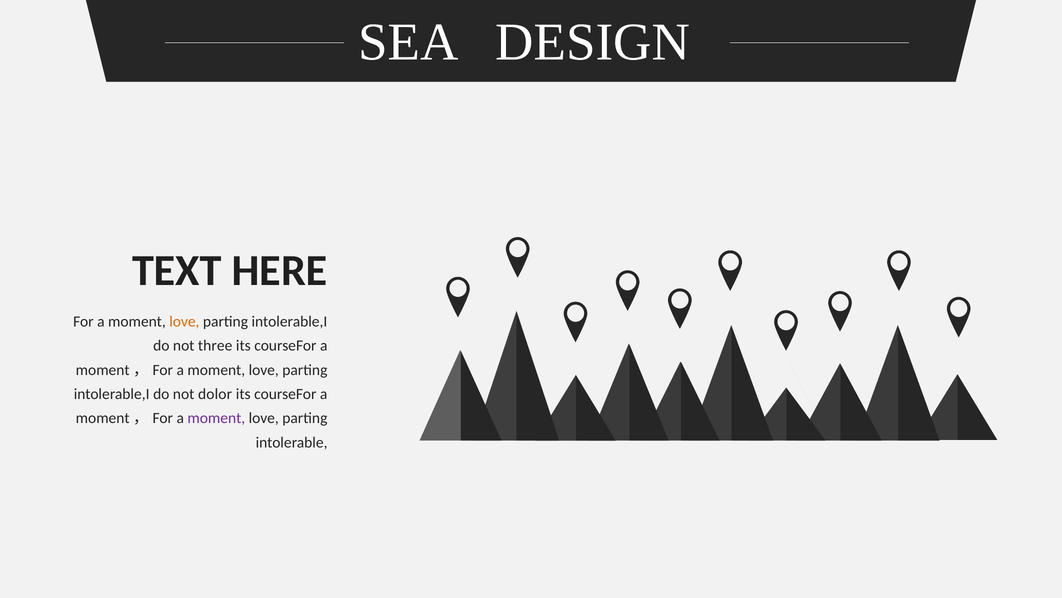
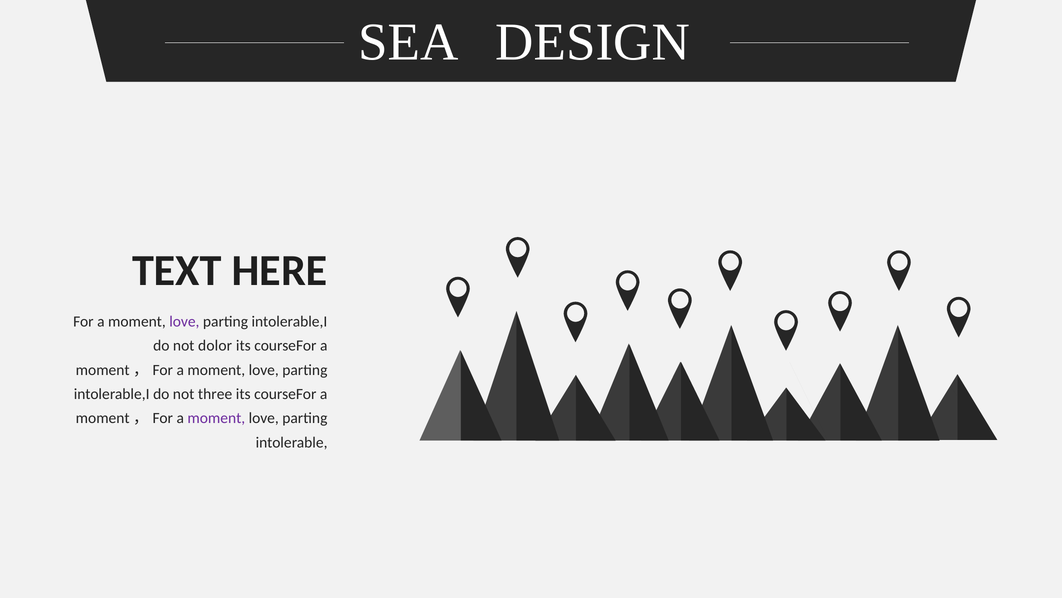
love at (184, 321) colour: orange -> purple
three: three -> dolor
dolor: dolor -> three
